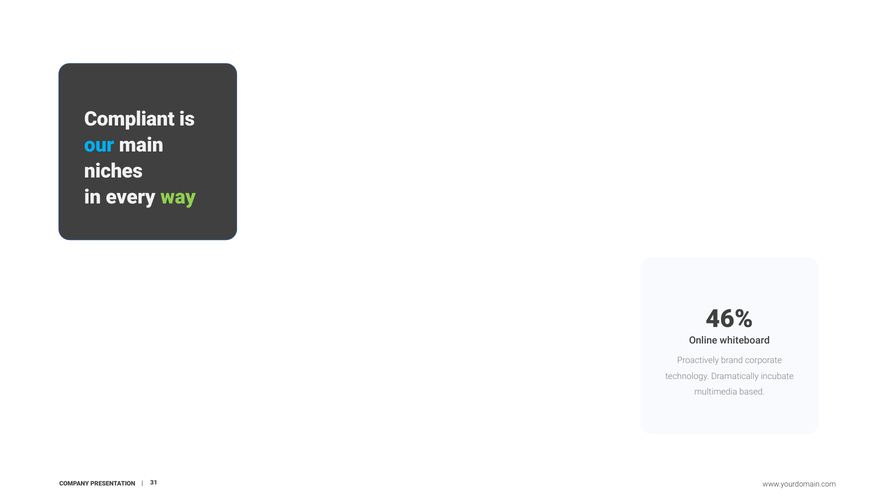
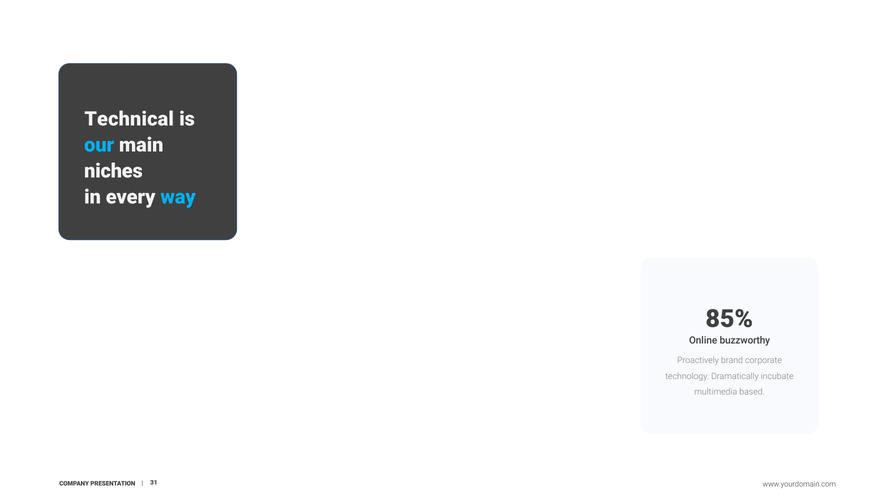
Compliant: Compliant -> Technical
way colour: light green -> light blue
46%: 46% -> 85%
whiteboard: whiteboard -> buzzworthy
